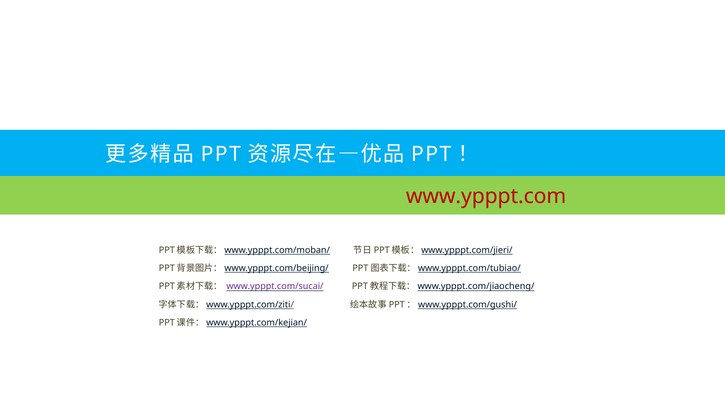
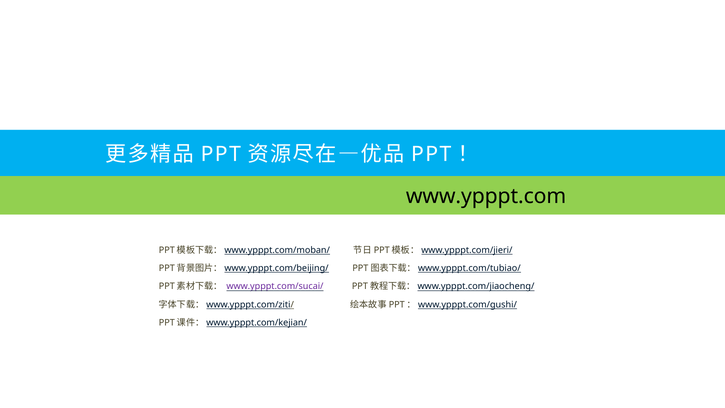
www.ypppt.com colour: red -> black
